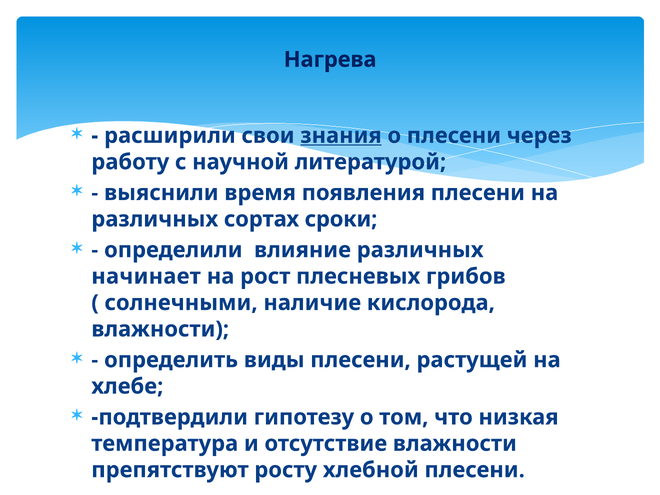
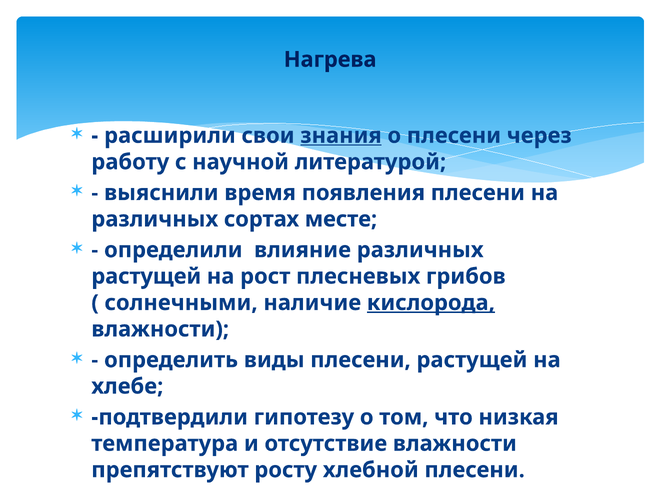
сроки: сроки -> месте
начинает at (146, 276): начинает -> растущей
кислорода underline: none -> present
